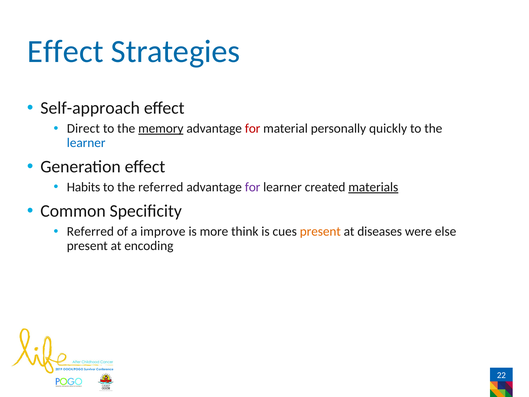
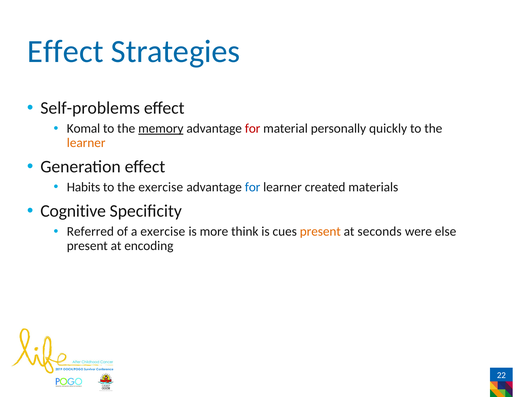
Self-approach: Self-approach -> Self-problems
Direct: Direct -> Komal
learner at (86, 143) colour: blue -> orange
the referred: referred -> exercise
for at (253, 187) colour: purple -> blue
materials underline: present -> none
Common: Common -> Cognitive
a improve: improve -> exercise
diseases: diseases -> seconds
